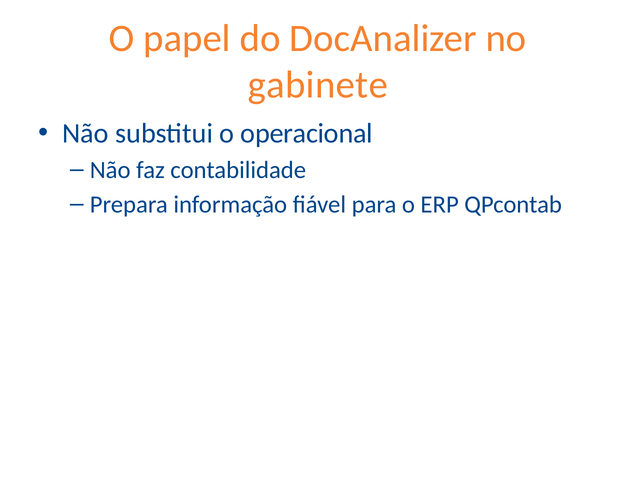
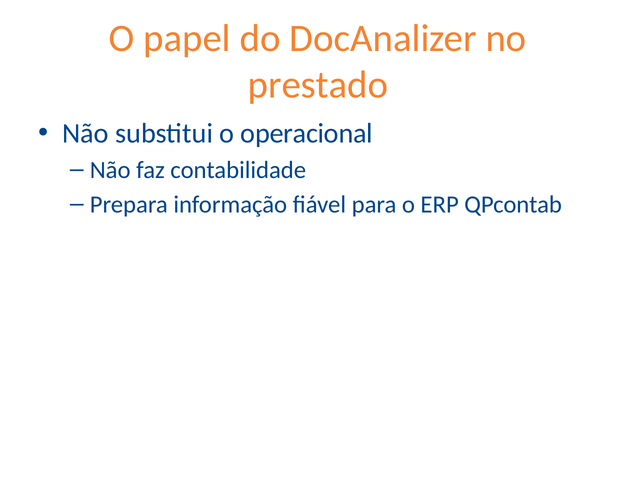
gabinete: gabinete -> prestado
